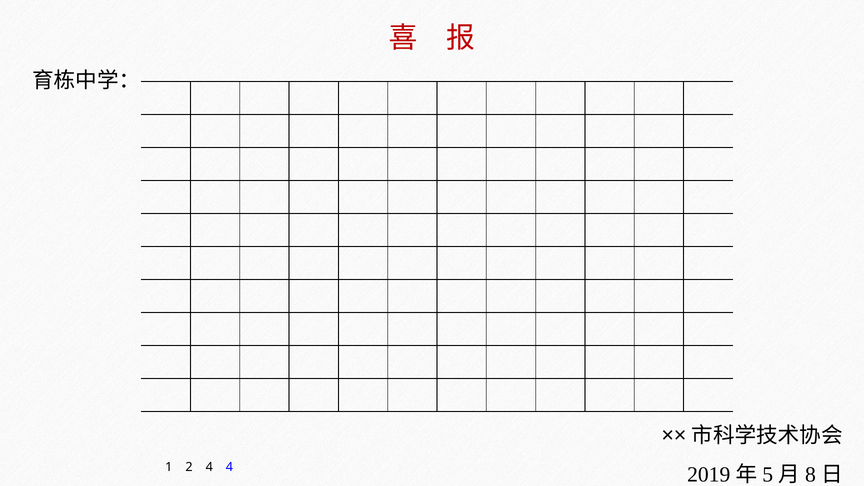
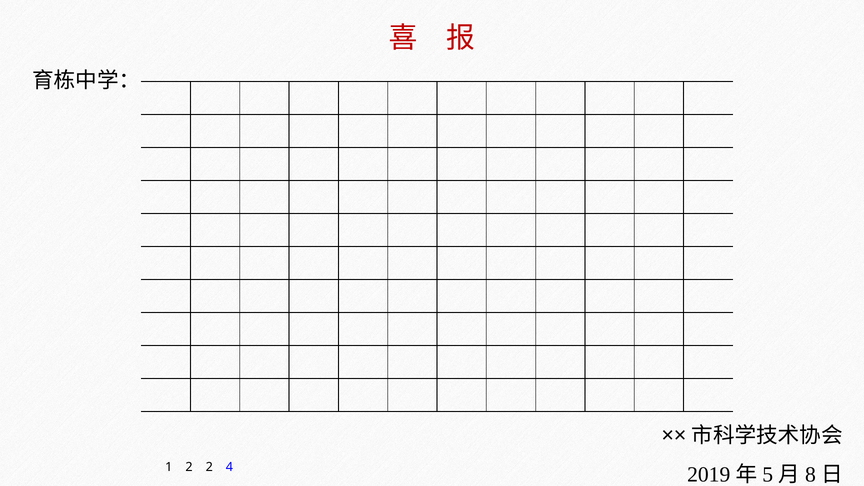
2 4: 4 -> 2
